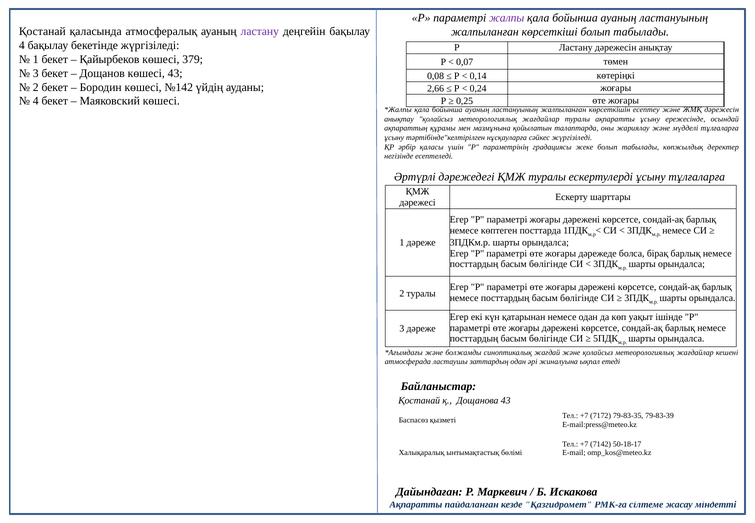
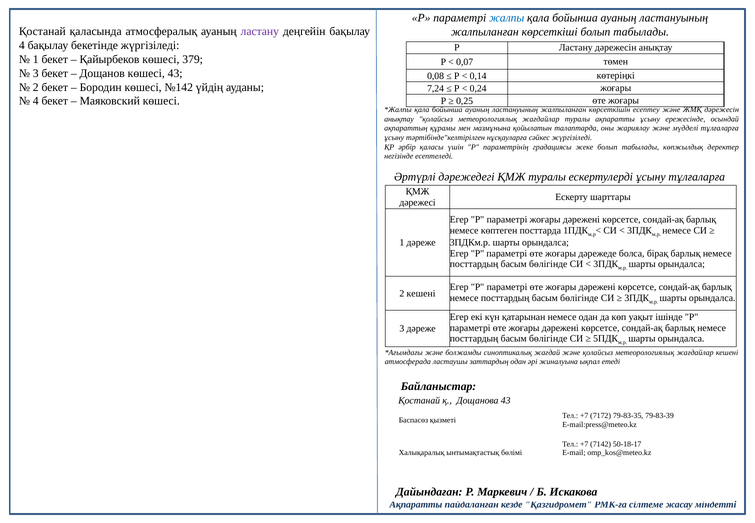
жалпы colour: purple -> blue
2,66: 2,66 -> 7,24
2 туралы: туралы -> кешені
